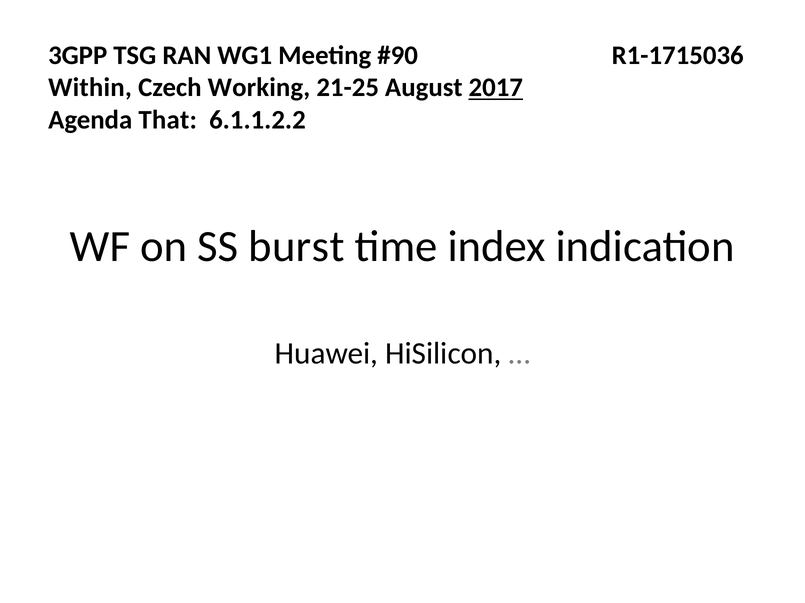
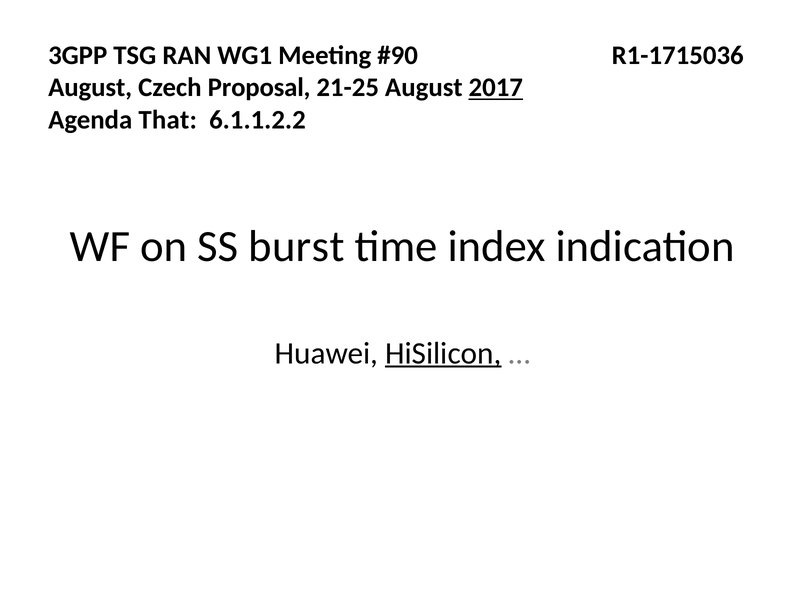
Within at (90, 88): Within -> August
Working: Working -> Proposal
HiSilicon underline: none -> present
